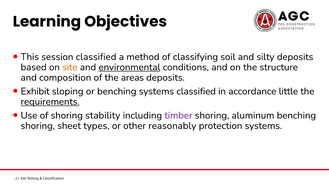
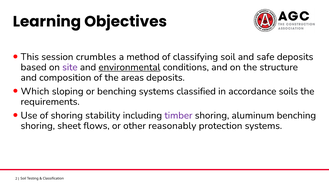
session classified: classified -> crumbles
silty: silty -> safe
site colour: orange -> purple
Exhibit: Exhibit -> Which
little: little -> soils
requirements underline: present -> none
types: types -> flows
